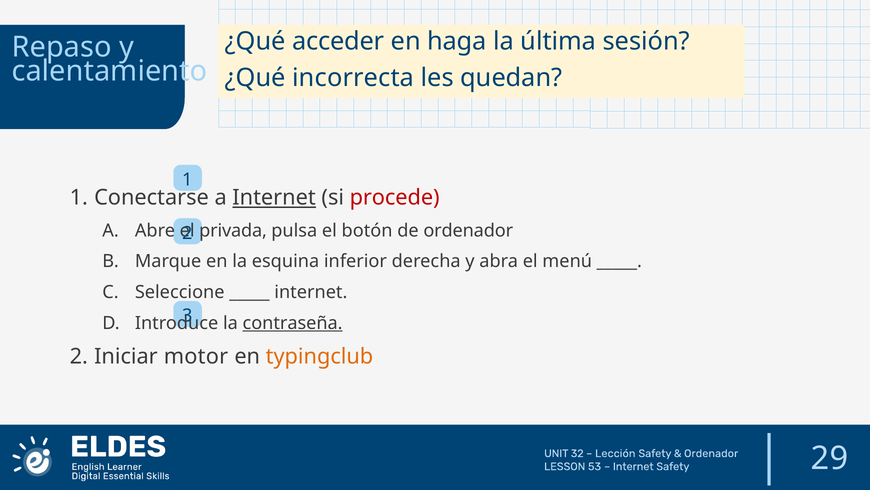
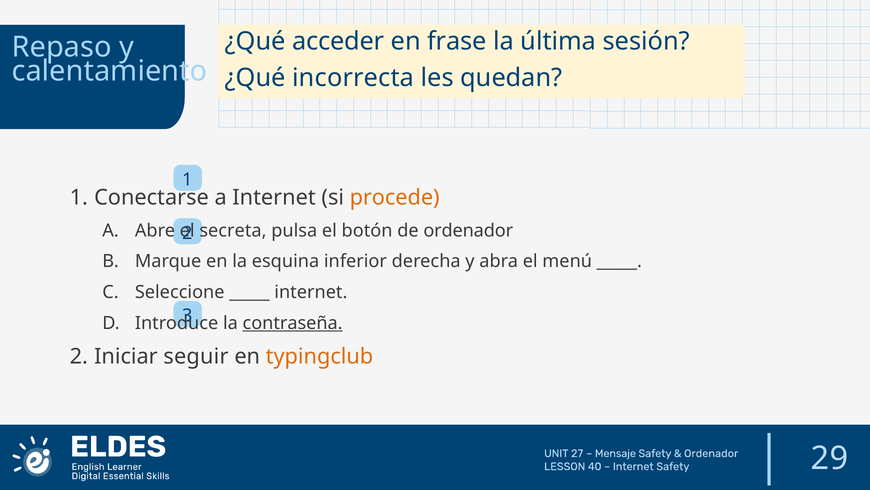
haga: haga -> frase
Internet at (274, 198) underline: present -> none
procede colour: red -> orange
privada: privada -> secreta
motor: motor -> seguir
32: 32 -> 27
Lección: Lección -> Mensaje
53: 53 -> 40
